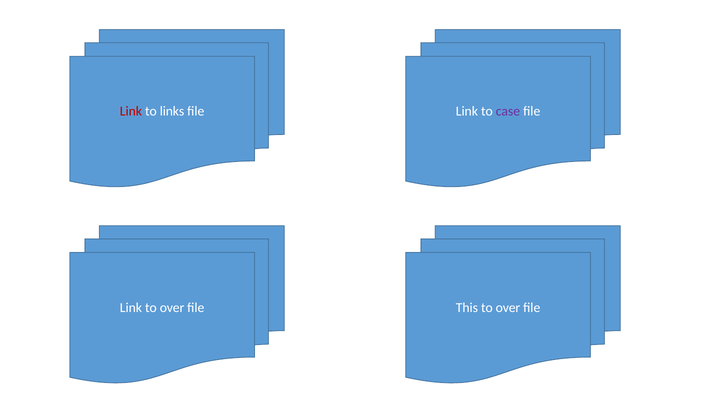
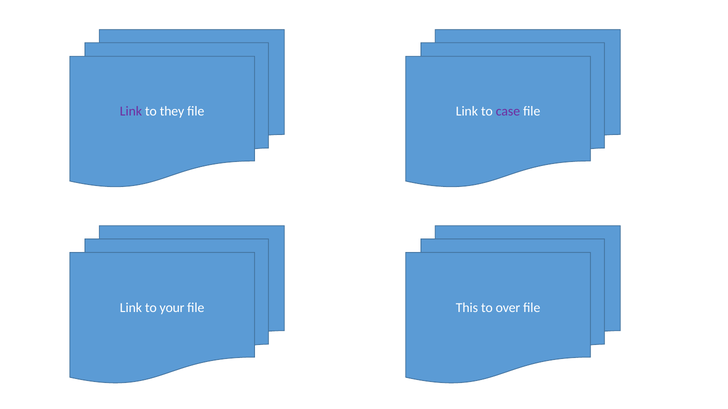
Link at (131, 112) colour: red -> purple
links: links -> they
Link to over: over -> your
